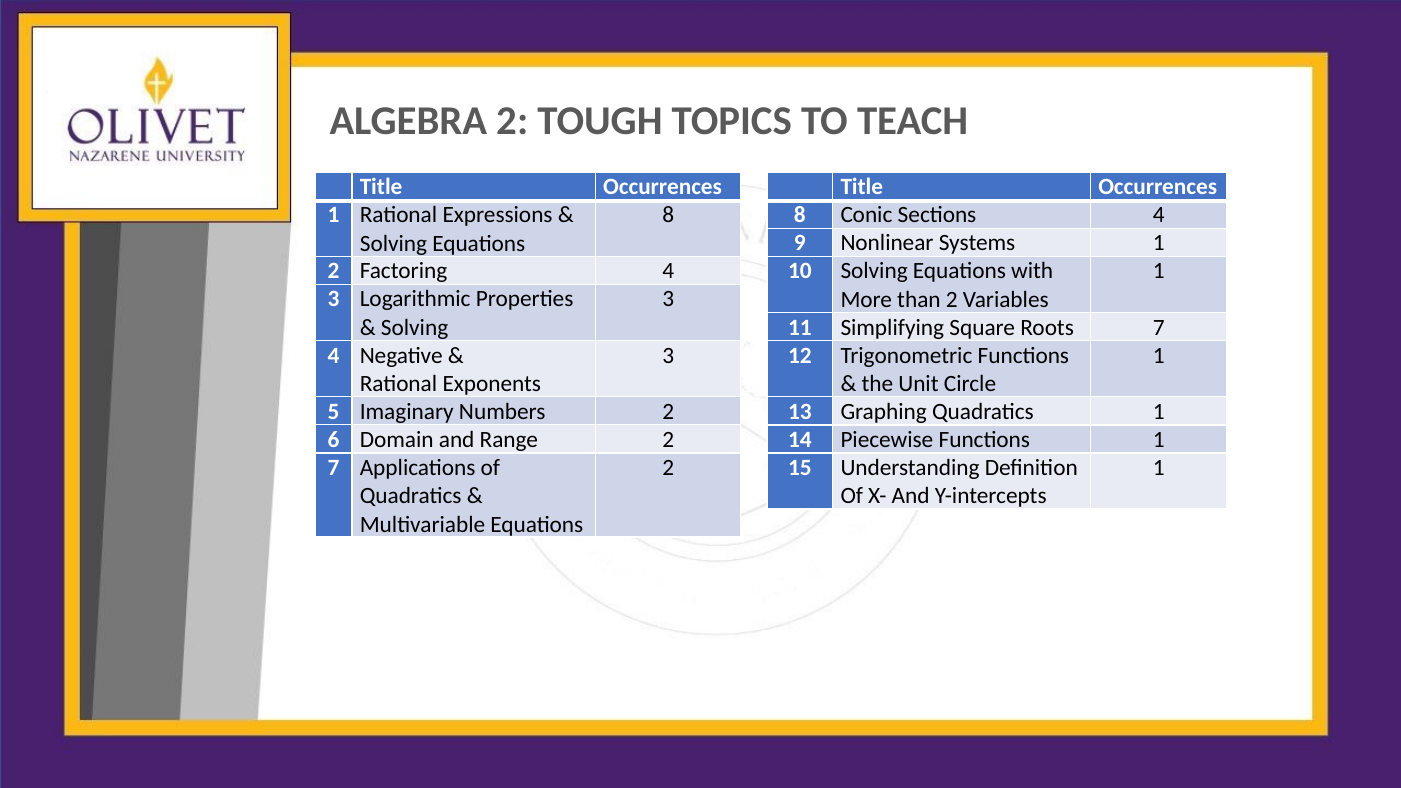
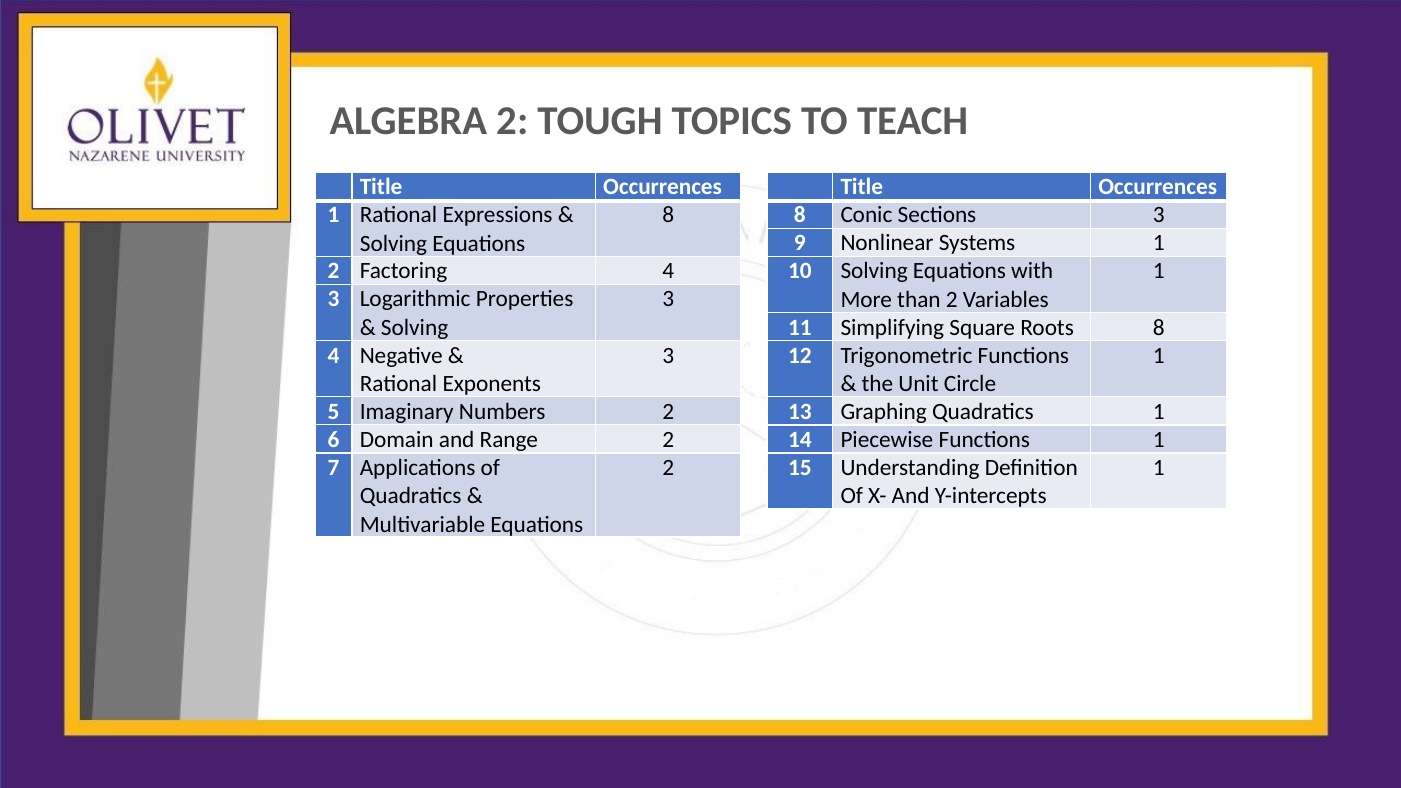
Sections 4: 4 -> 3
Roots 7: 7 -> 8
